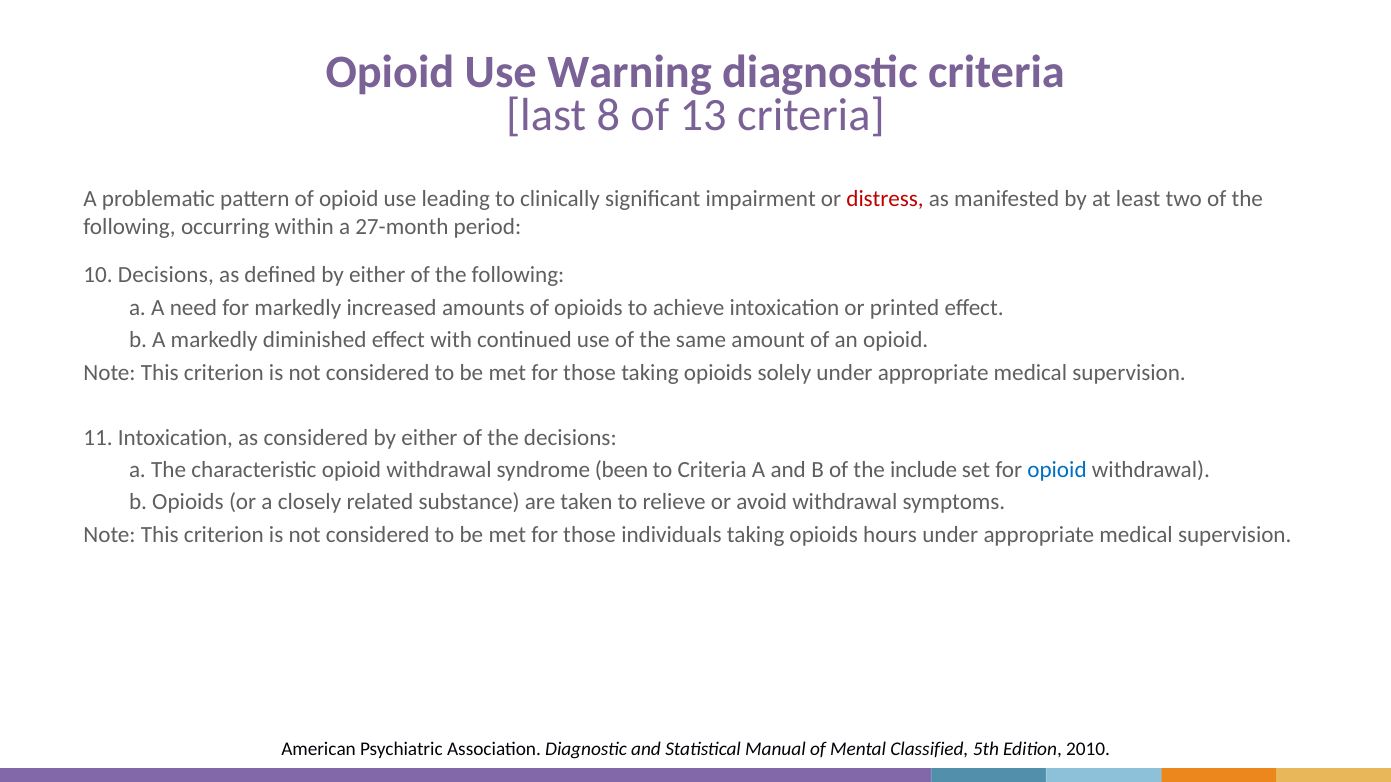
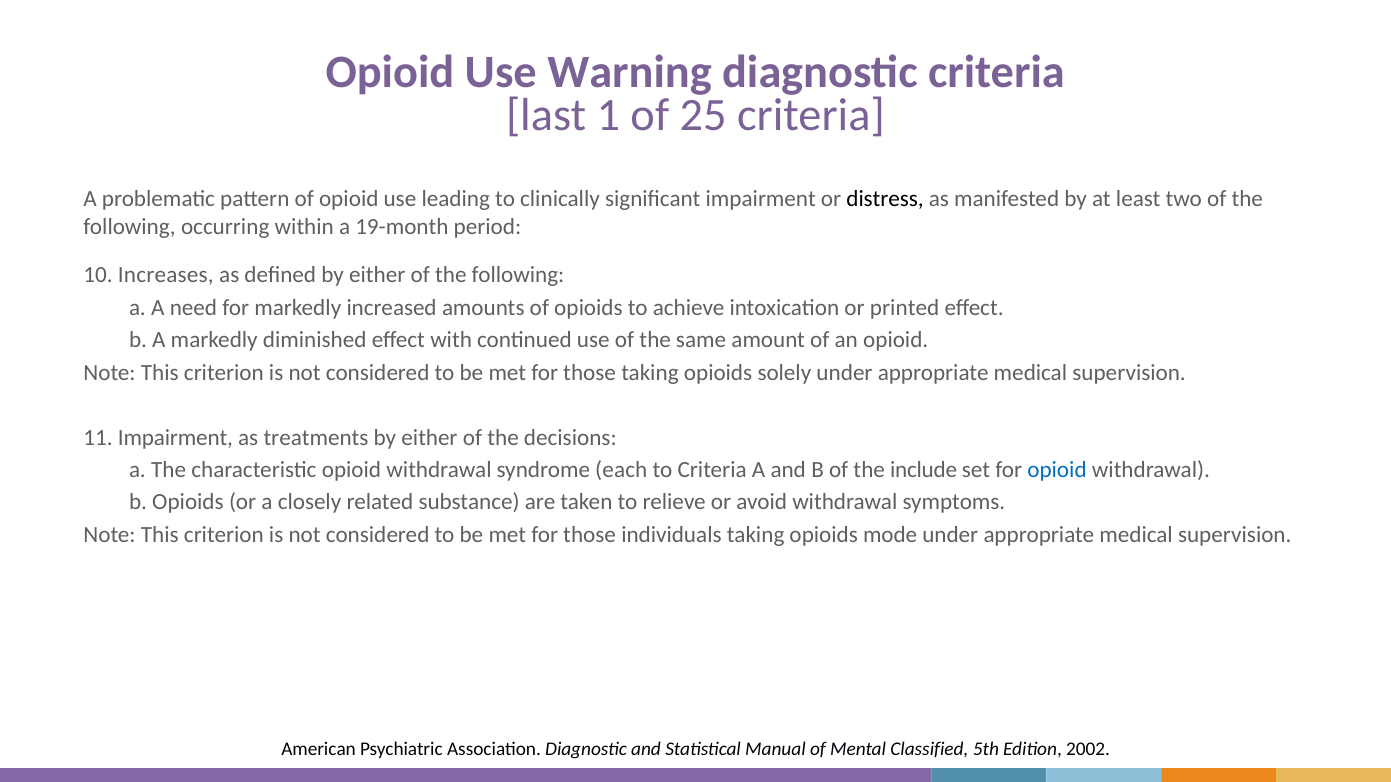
8: 8 -> 1
13: 13 -> 25
distress colour: red -> black
27-month: 27-month -> 19-month
10 Decisions: Decisions -> Increases
11 Intoxication: Intoxication -> Impairment
as considered: considered -> treatments
been: been -> each
hours: hours -> mode
2010: 2010 -> 2002
